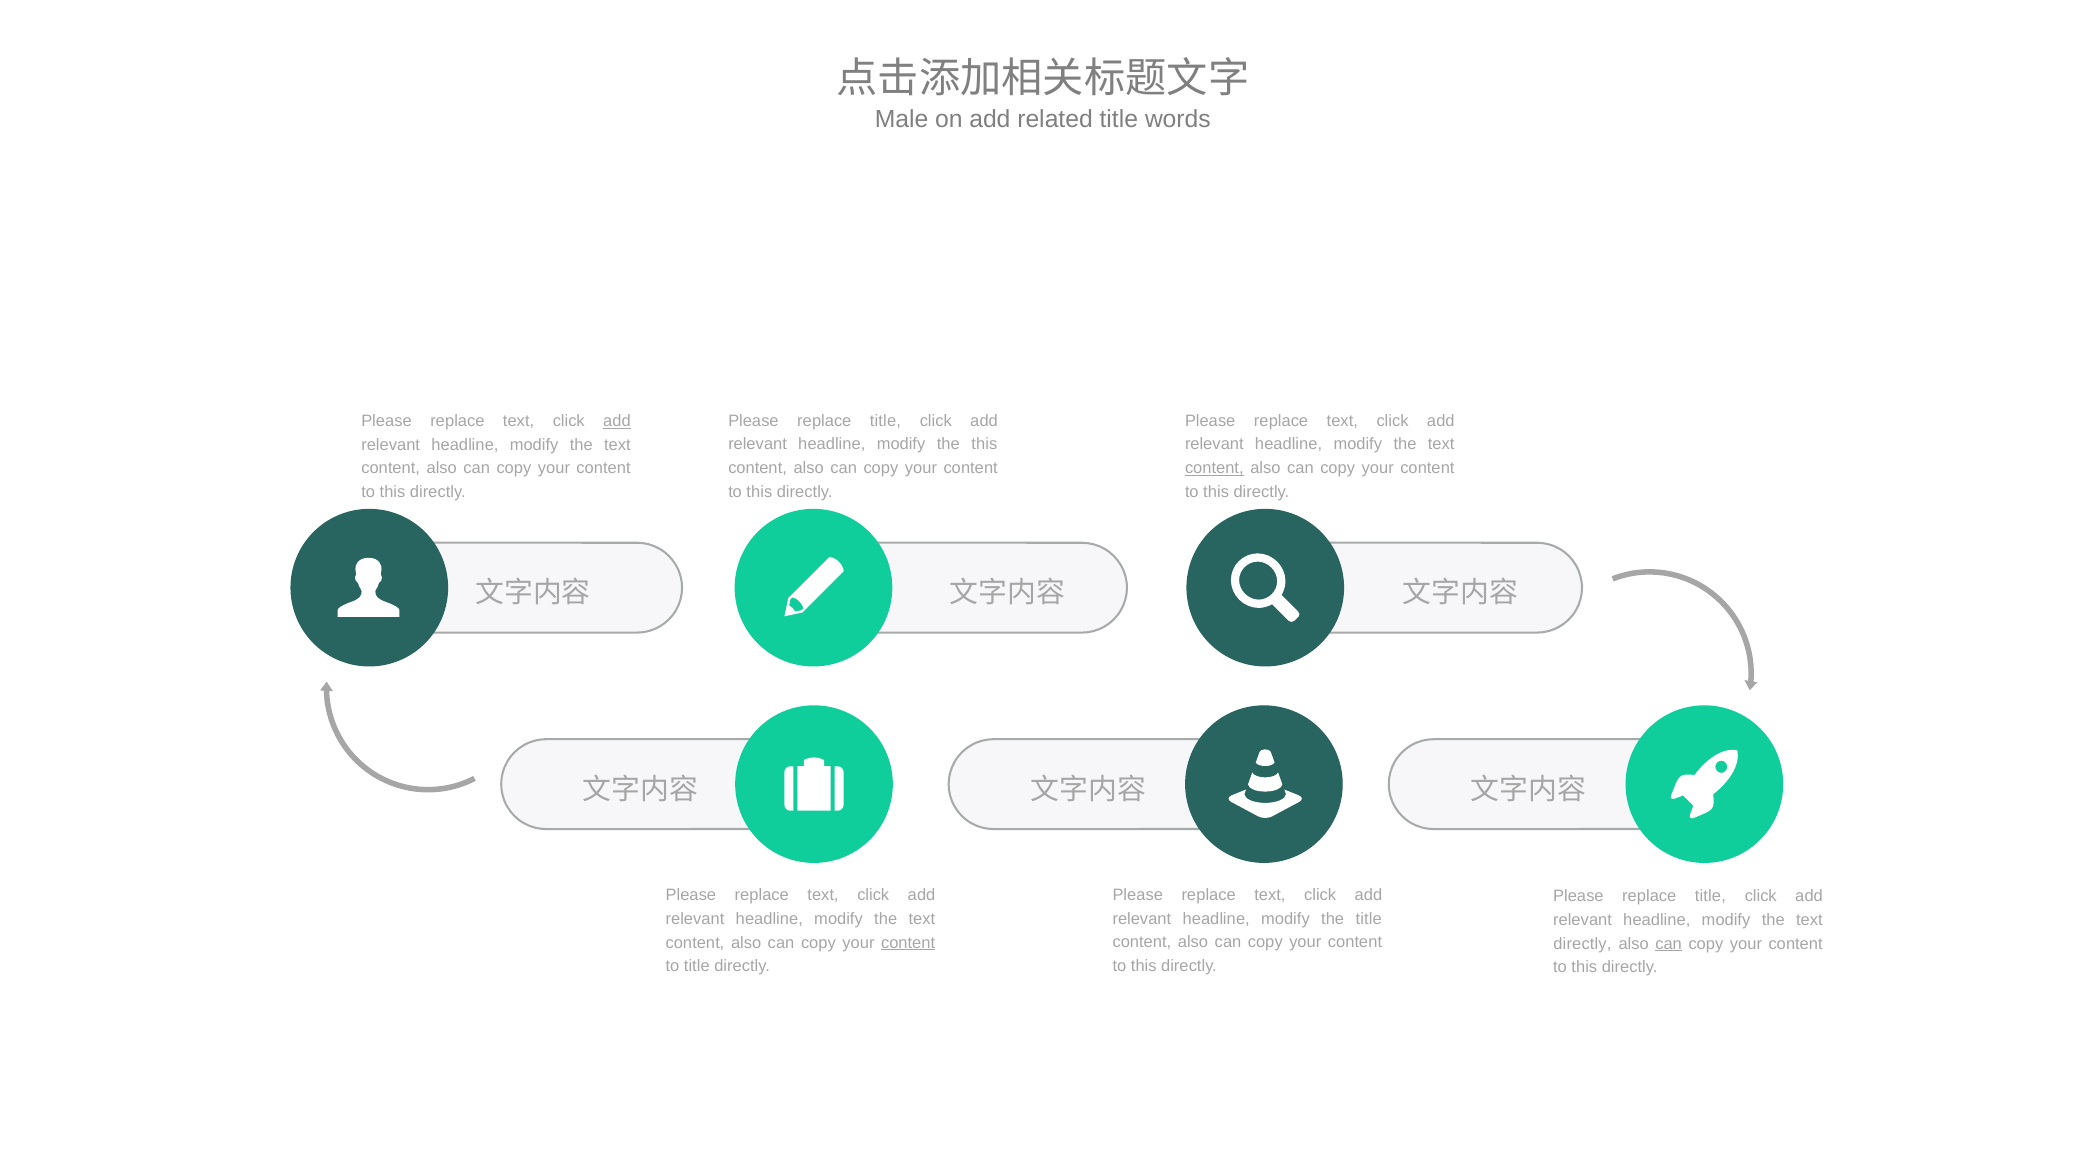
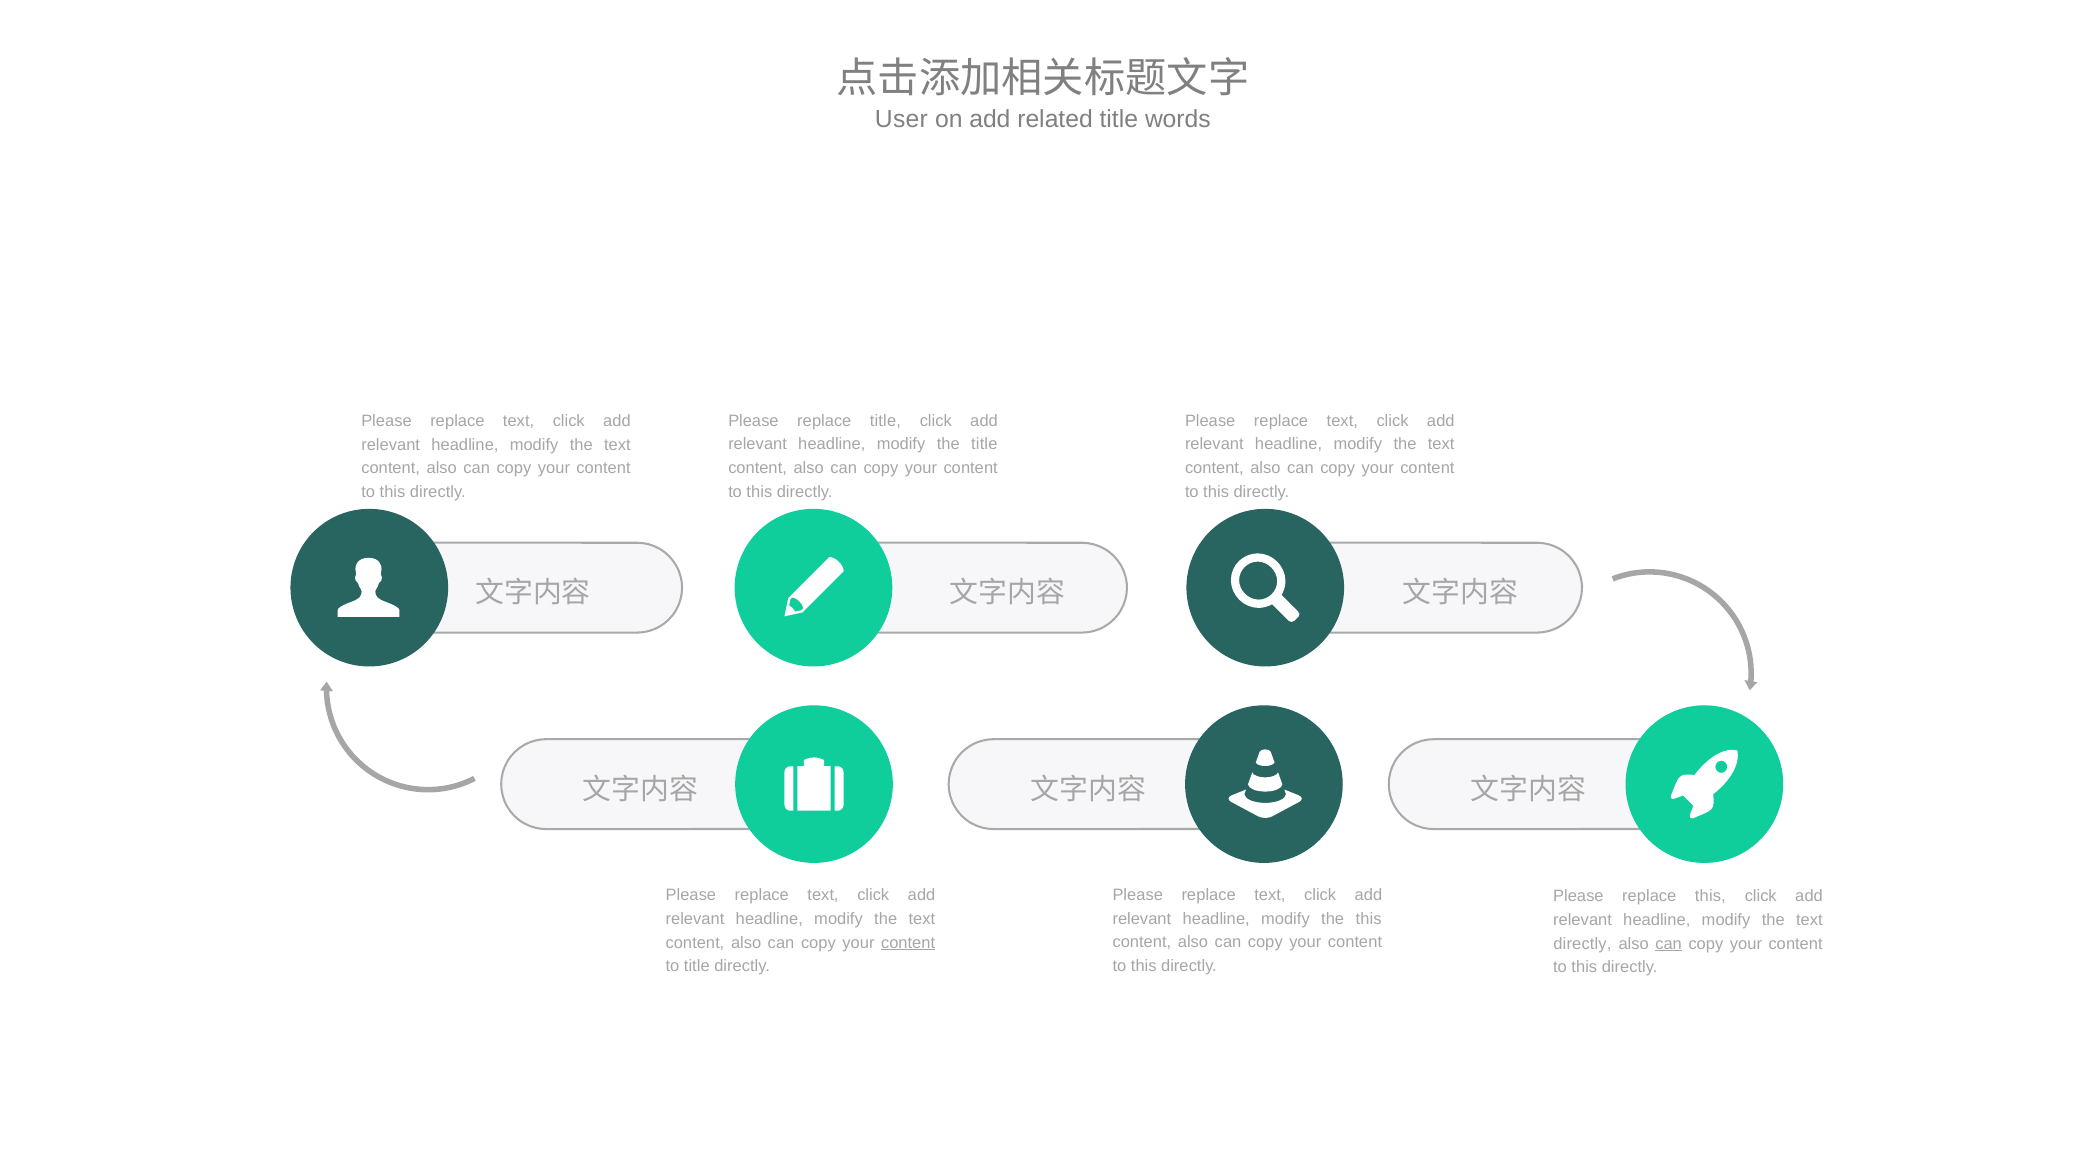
Male: Male -> User
add at (617, 421) underline: present -> none
the this: this -> title
content at (1214, 468) underline: present -> none
title at (1710, 897): title -> this
the title: title -> this
